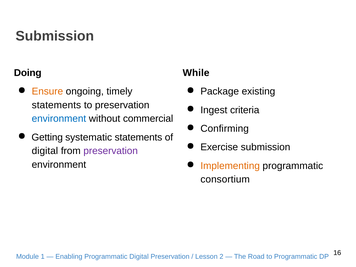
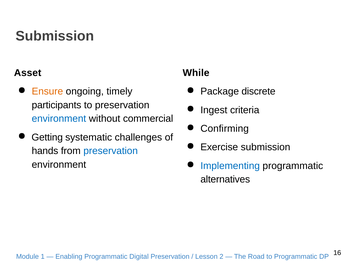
Doing: Doing -> Asset
existing: existing -> discrete
statements at (56, 105): statements -> participants
systematic statements: statements -> challenges
digital at (45, 151): digital -> hands
preservation at (111, 151) colour: purple -> blue
Implementing colour: orange -> blue
consortium: consortium -> alternatives
